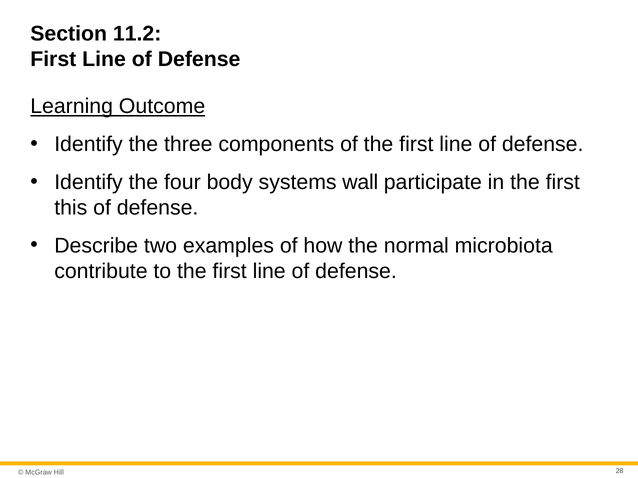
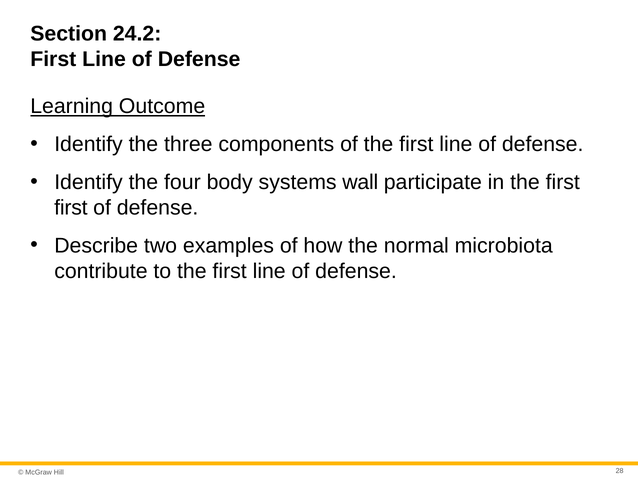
11.2: 11.2 -> 24.2
this at (71, 208): this -> first
